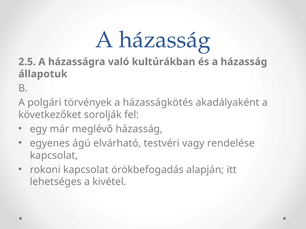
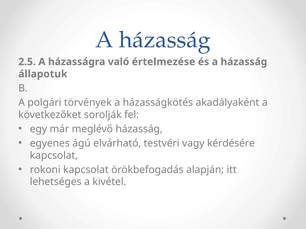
kultúrákban: kultúrákban -> értelmezése
rendelése: rendelése -> kérdésére
